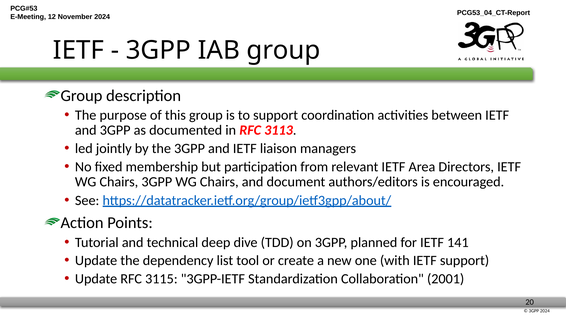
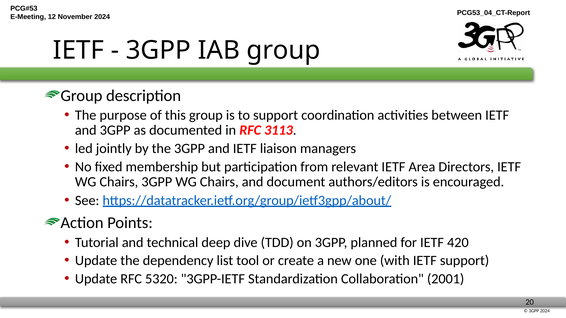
141: 141 -> 420
3115: 3115 -> 5320
